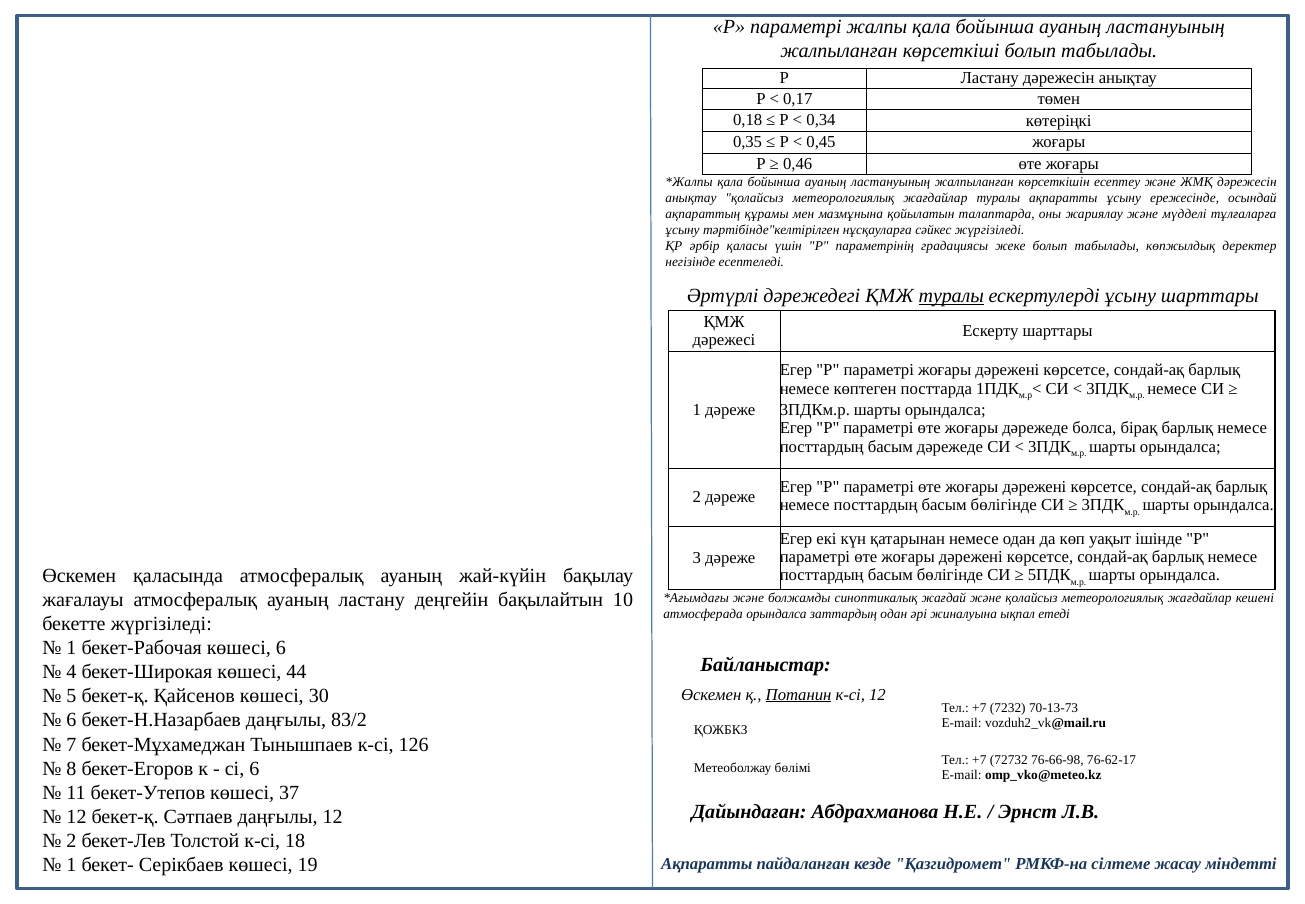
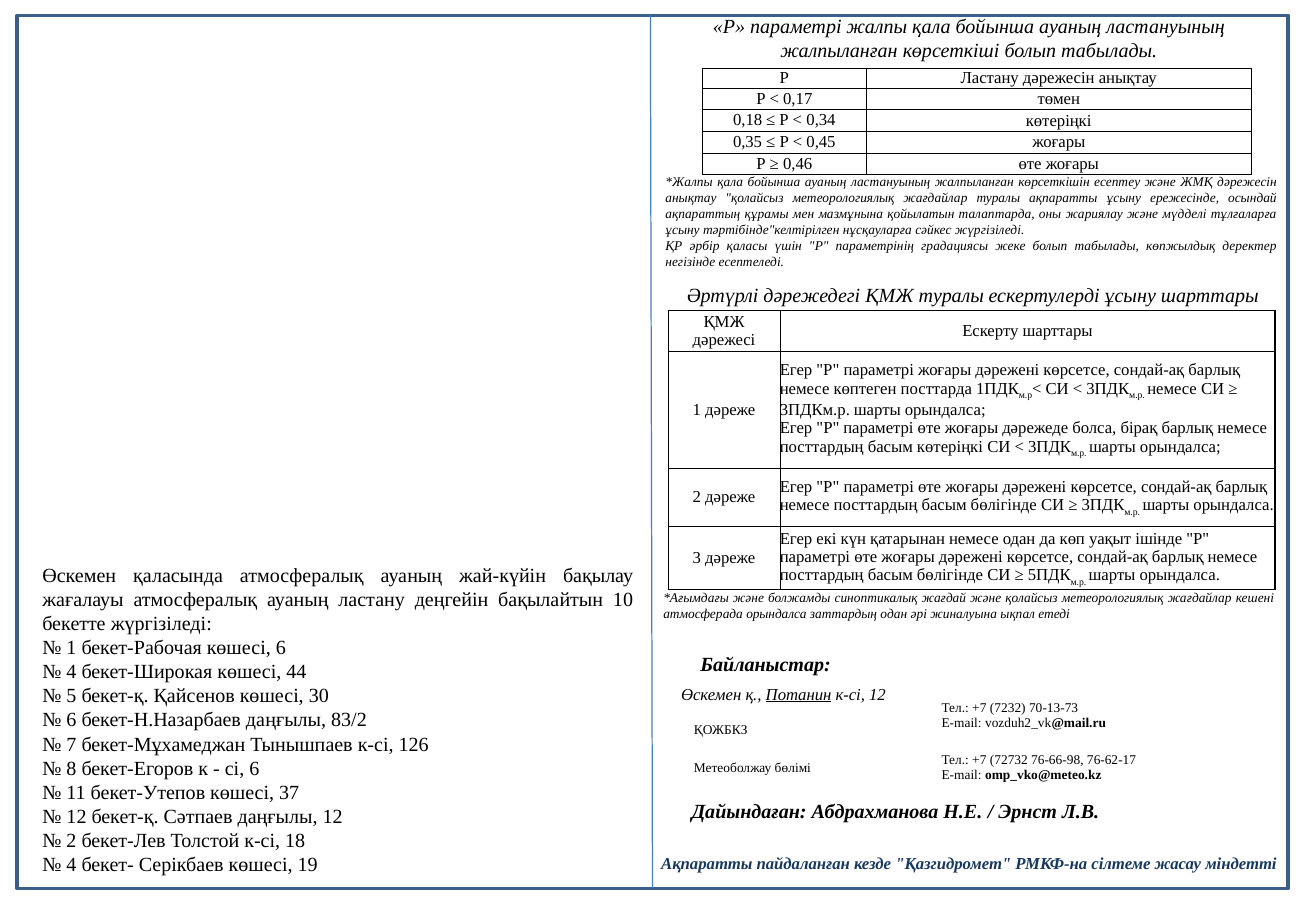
туралы at (951, 295) underline: present -> none
басым дәрежеде: дәрежеде -> көтеріңкі
1 at (72, 864): 1 -> 4
